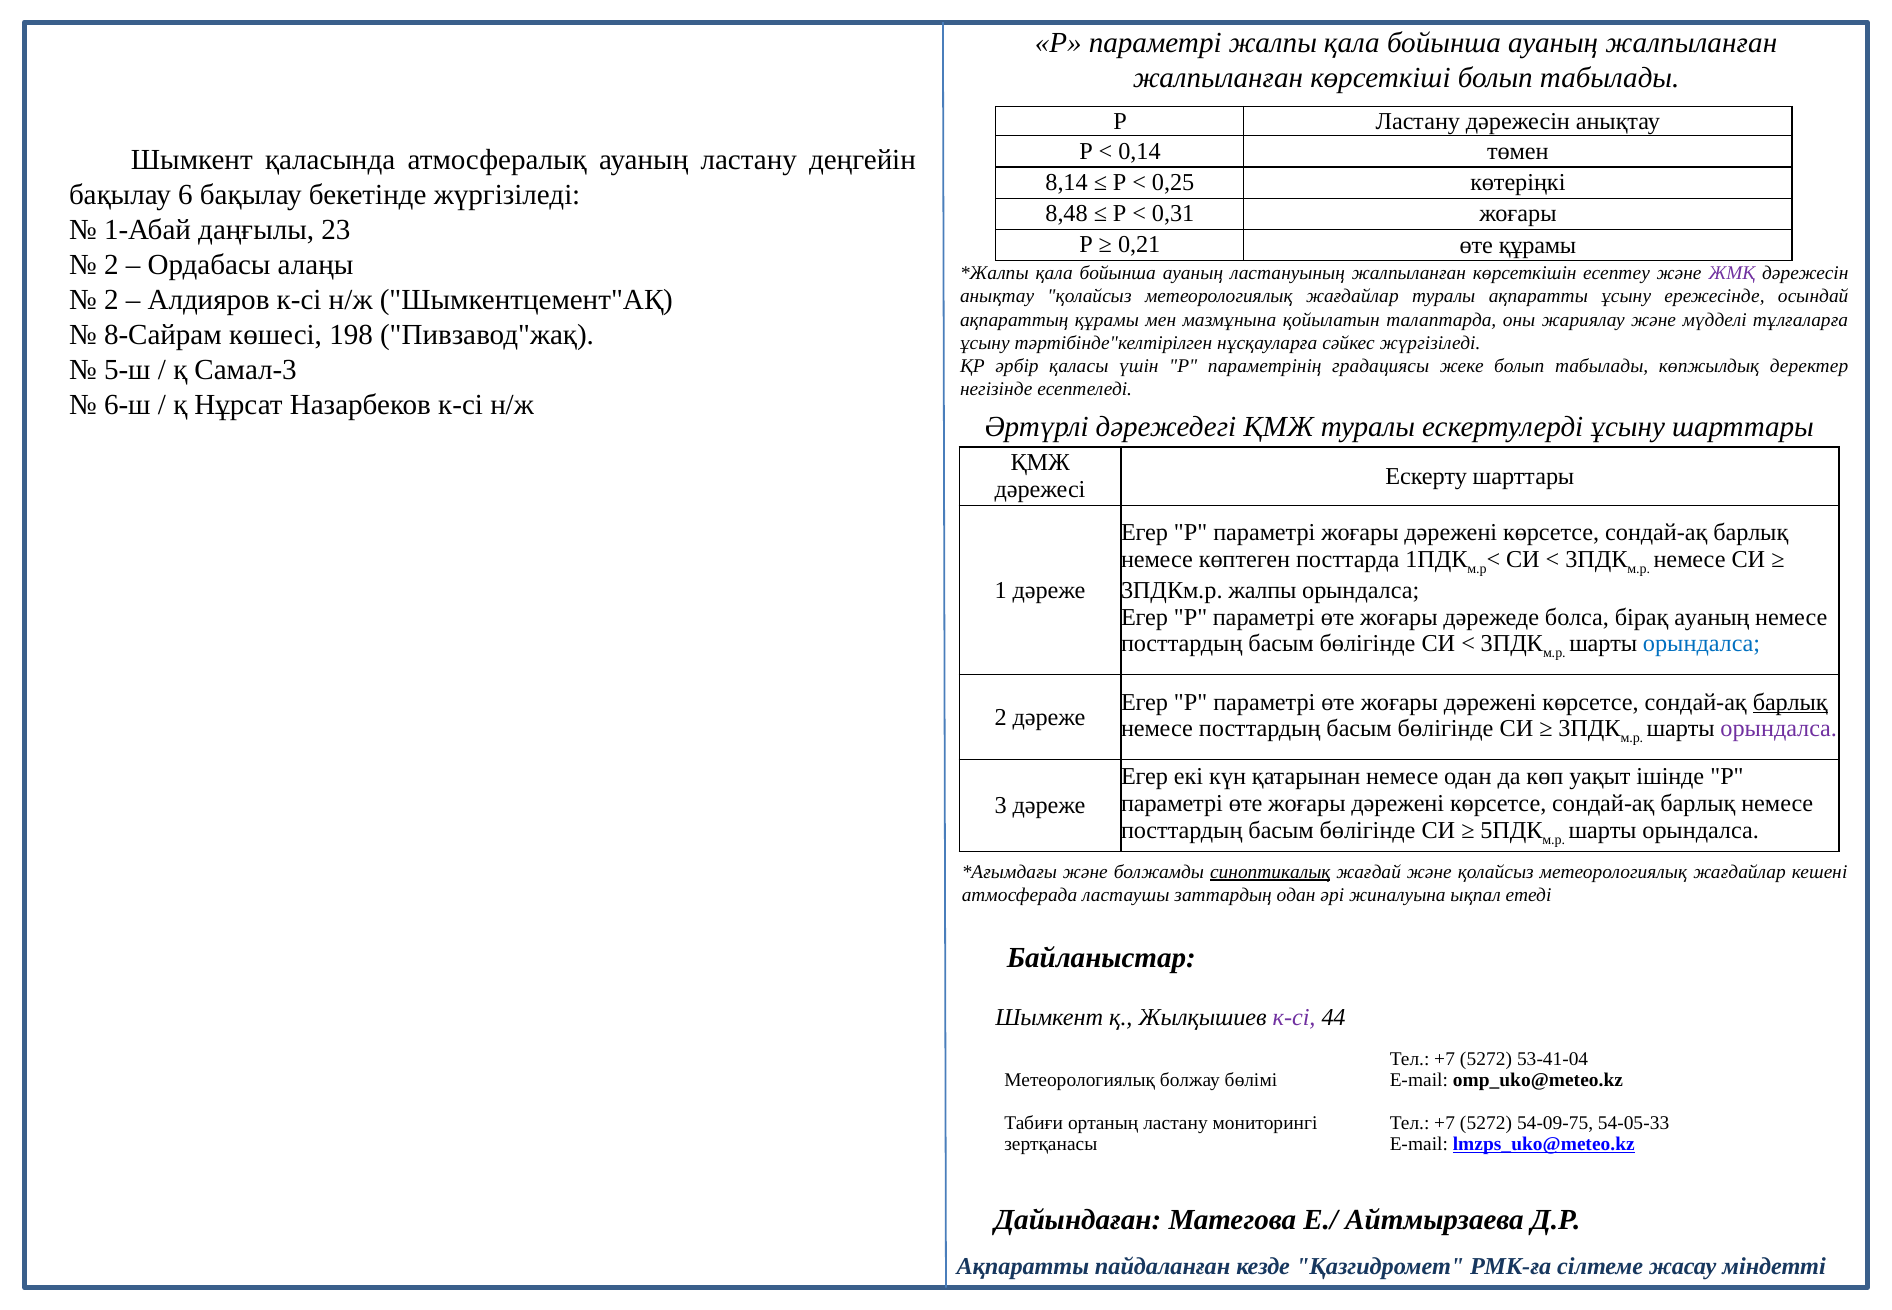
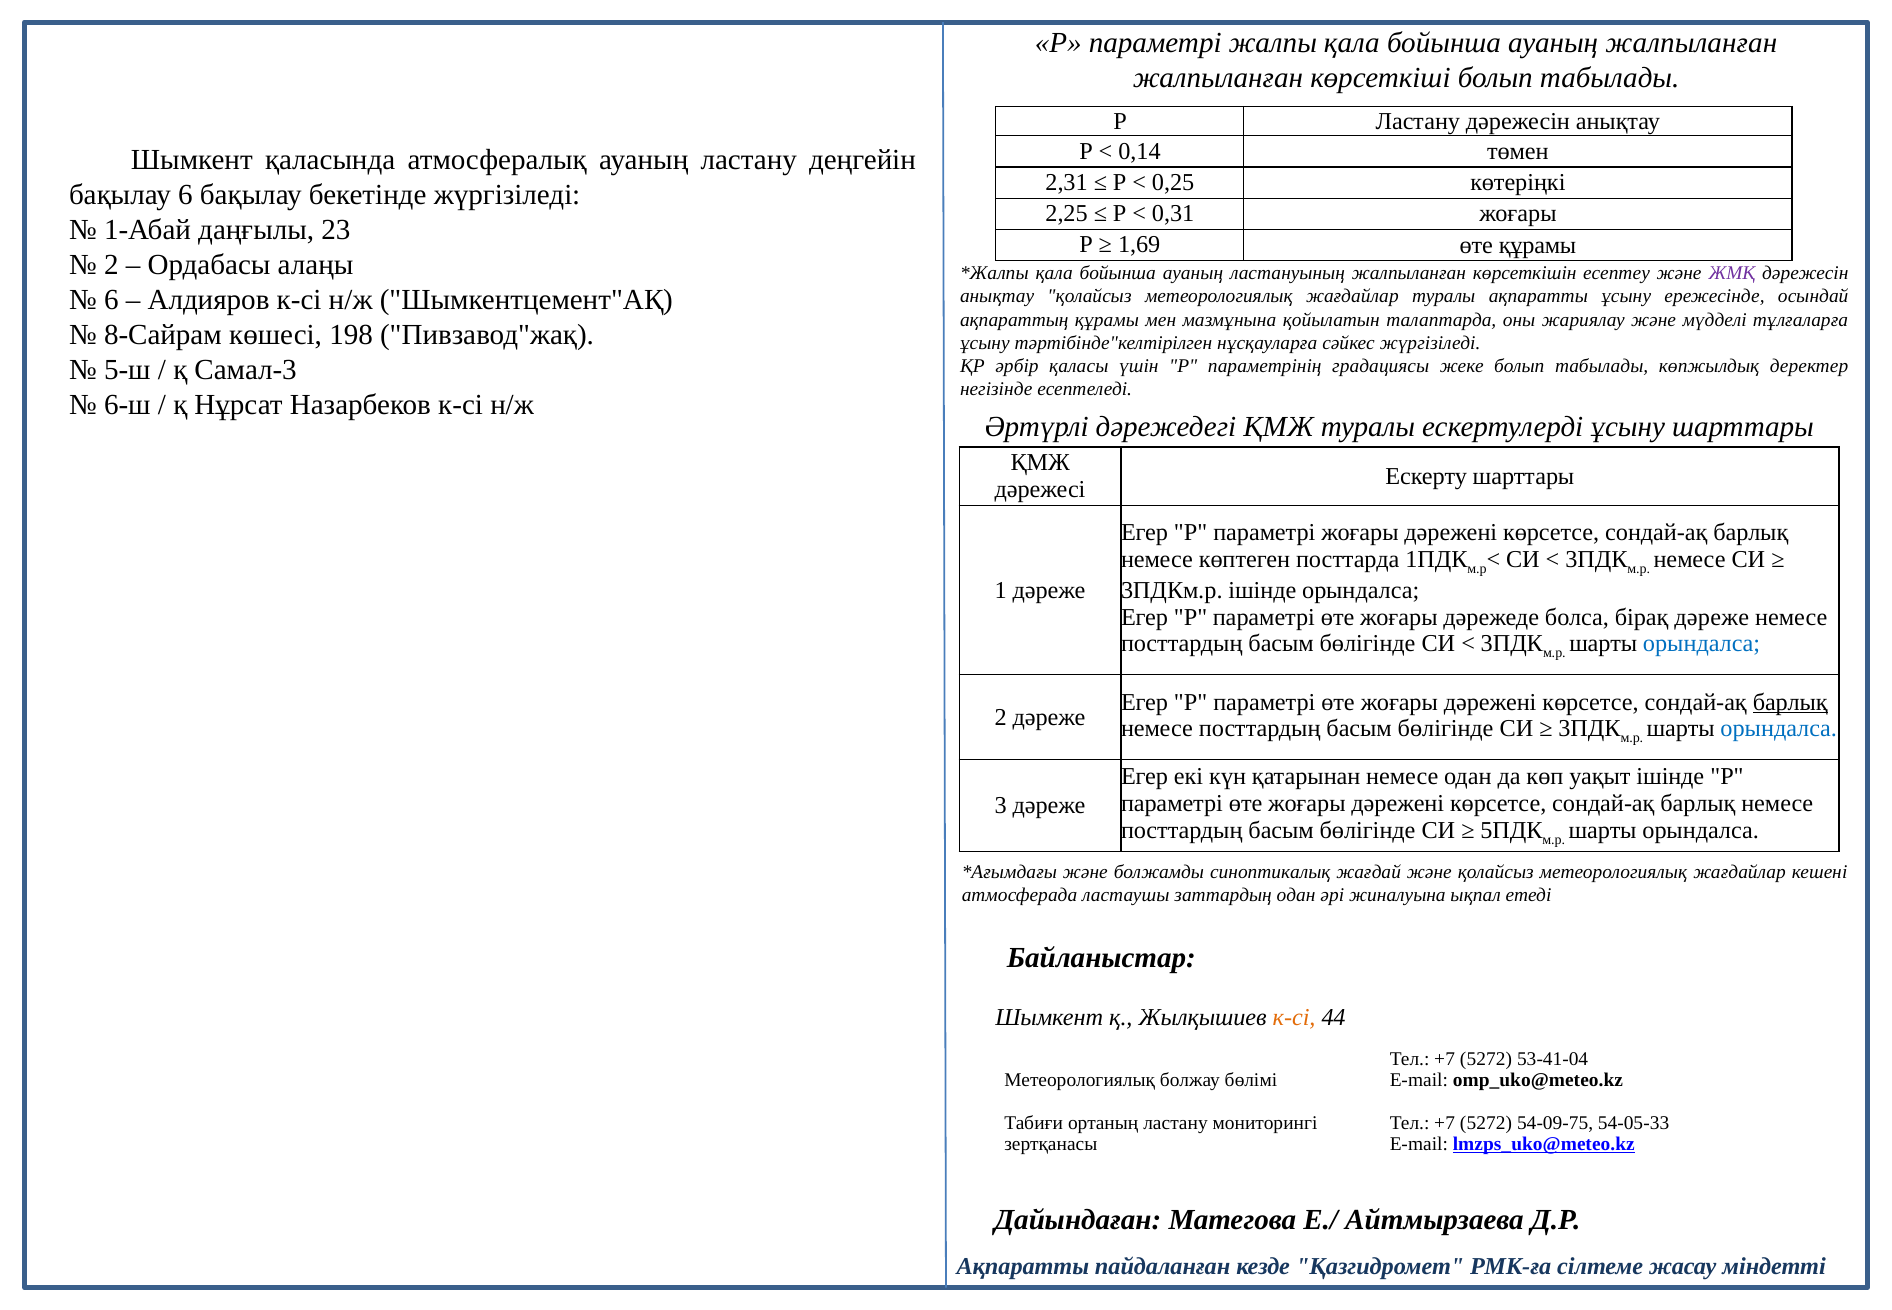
8,14: 8,14 -> 2,31
8,48: 8,48 -> 2,25
0,21: 0,21 -> 1,69
2 at (111, 300): 2 -> 6
3ПДКм.р жалпы: жалпы -> ішінде
бірақ ауаның: ауаның -> дәреже
орындалса at (1779, 729) colour: purple -> blue
синоптикалық underline: present -> none
к-сі at (1294, 1018) colour: purple -> orange
